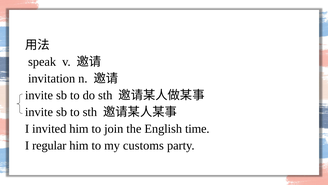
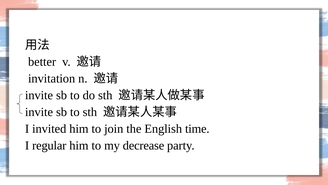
speak: speak -> better
customs: customs -> decrease
